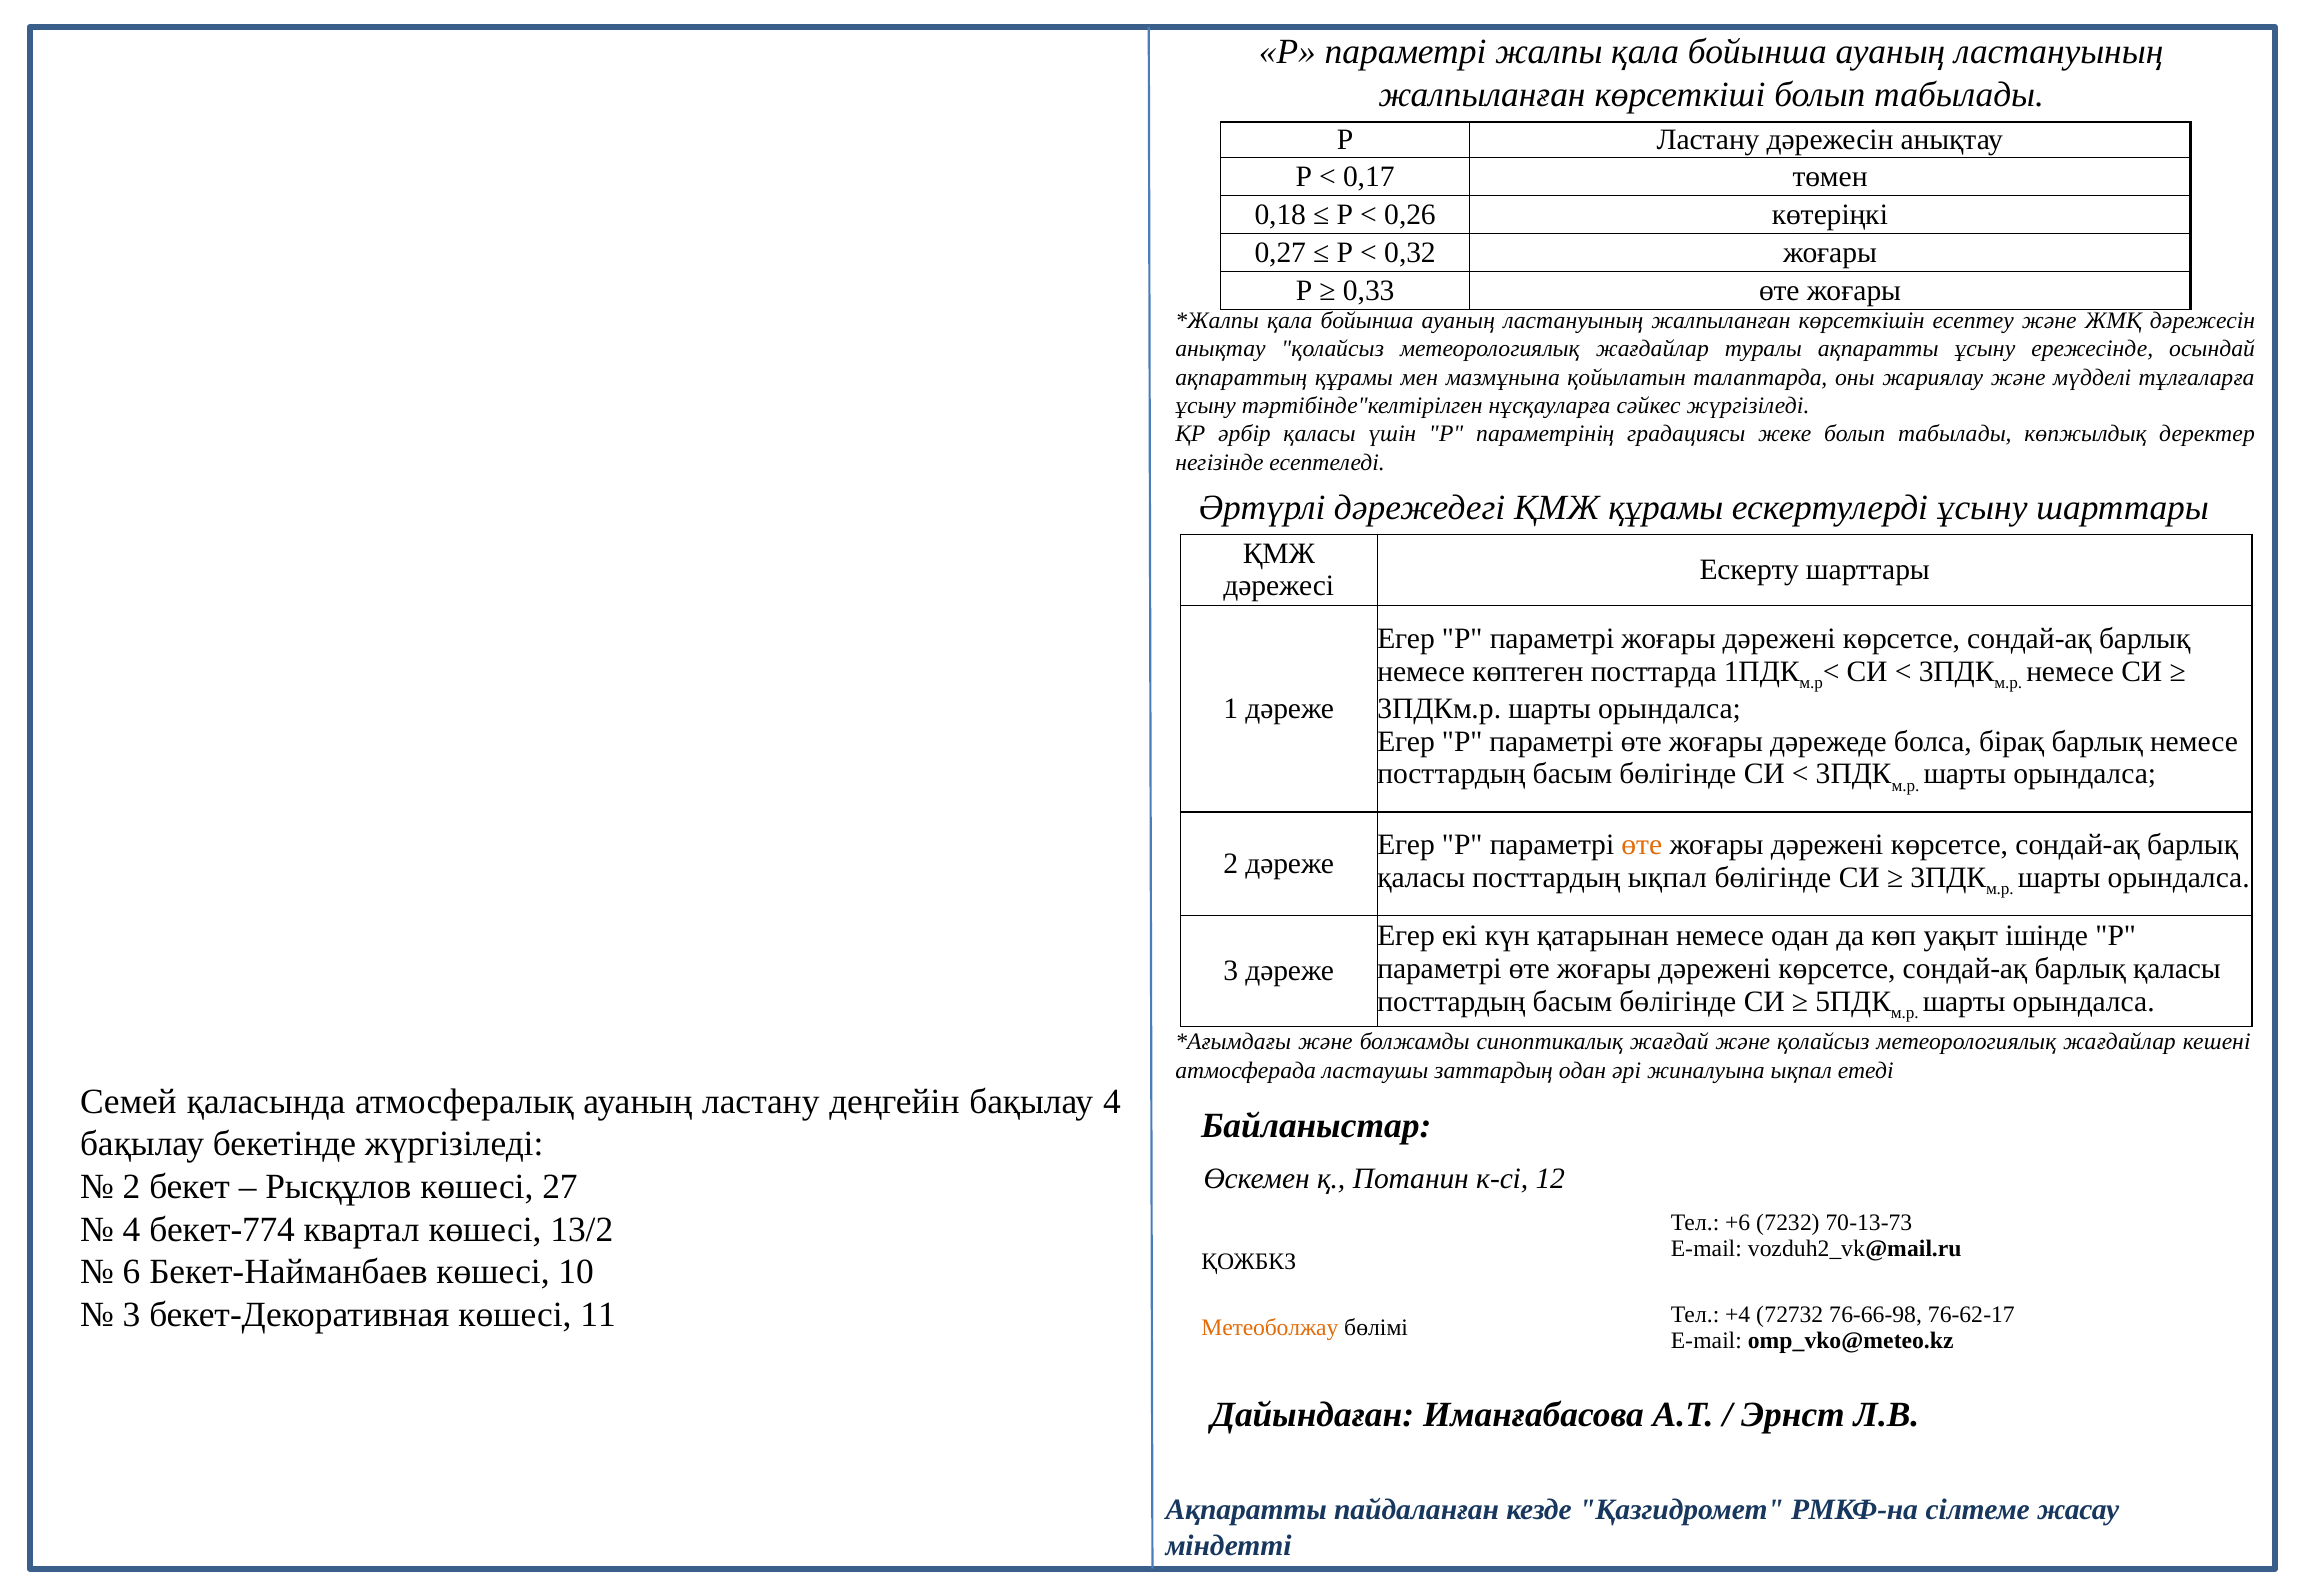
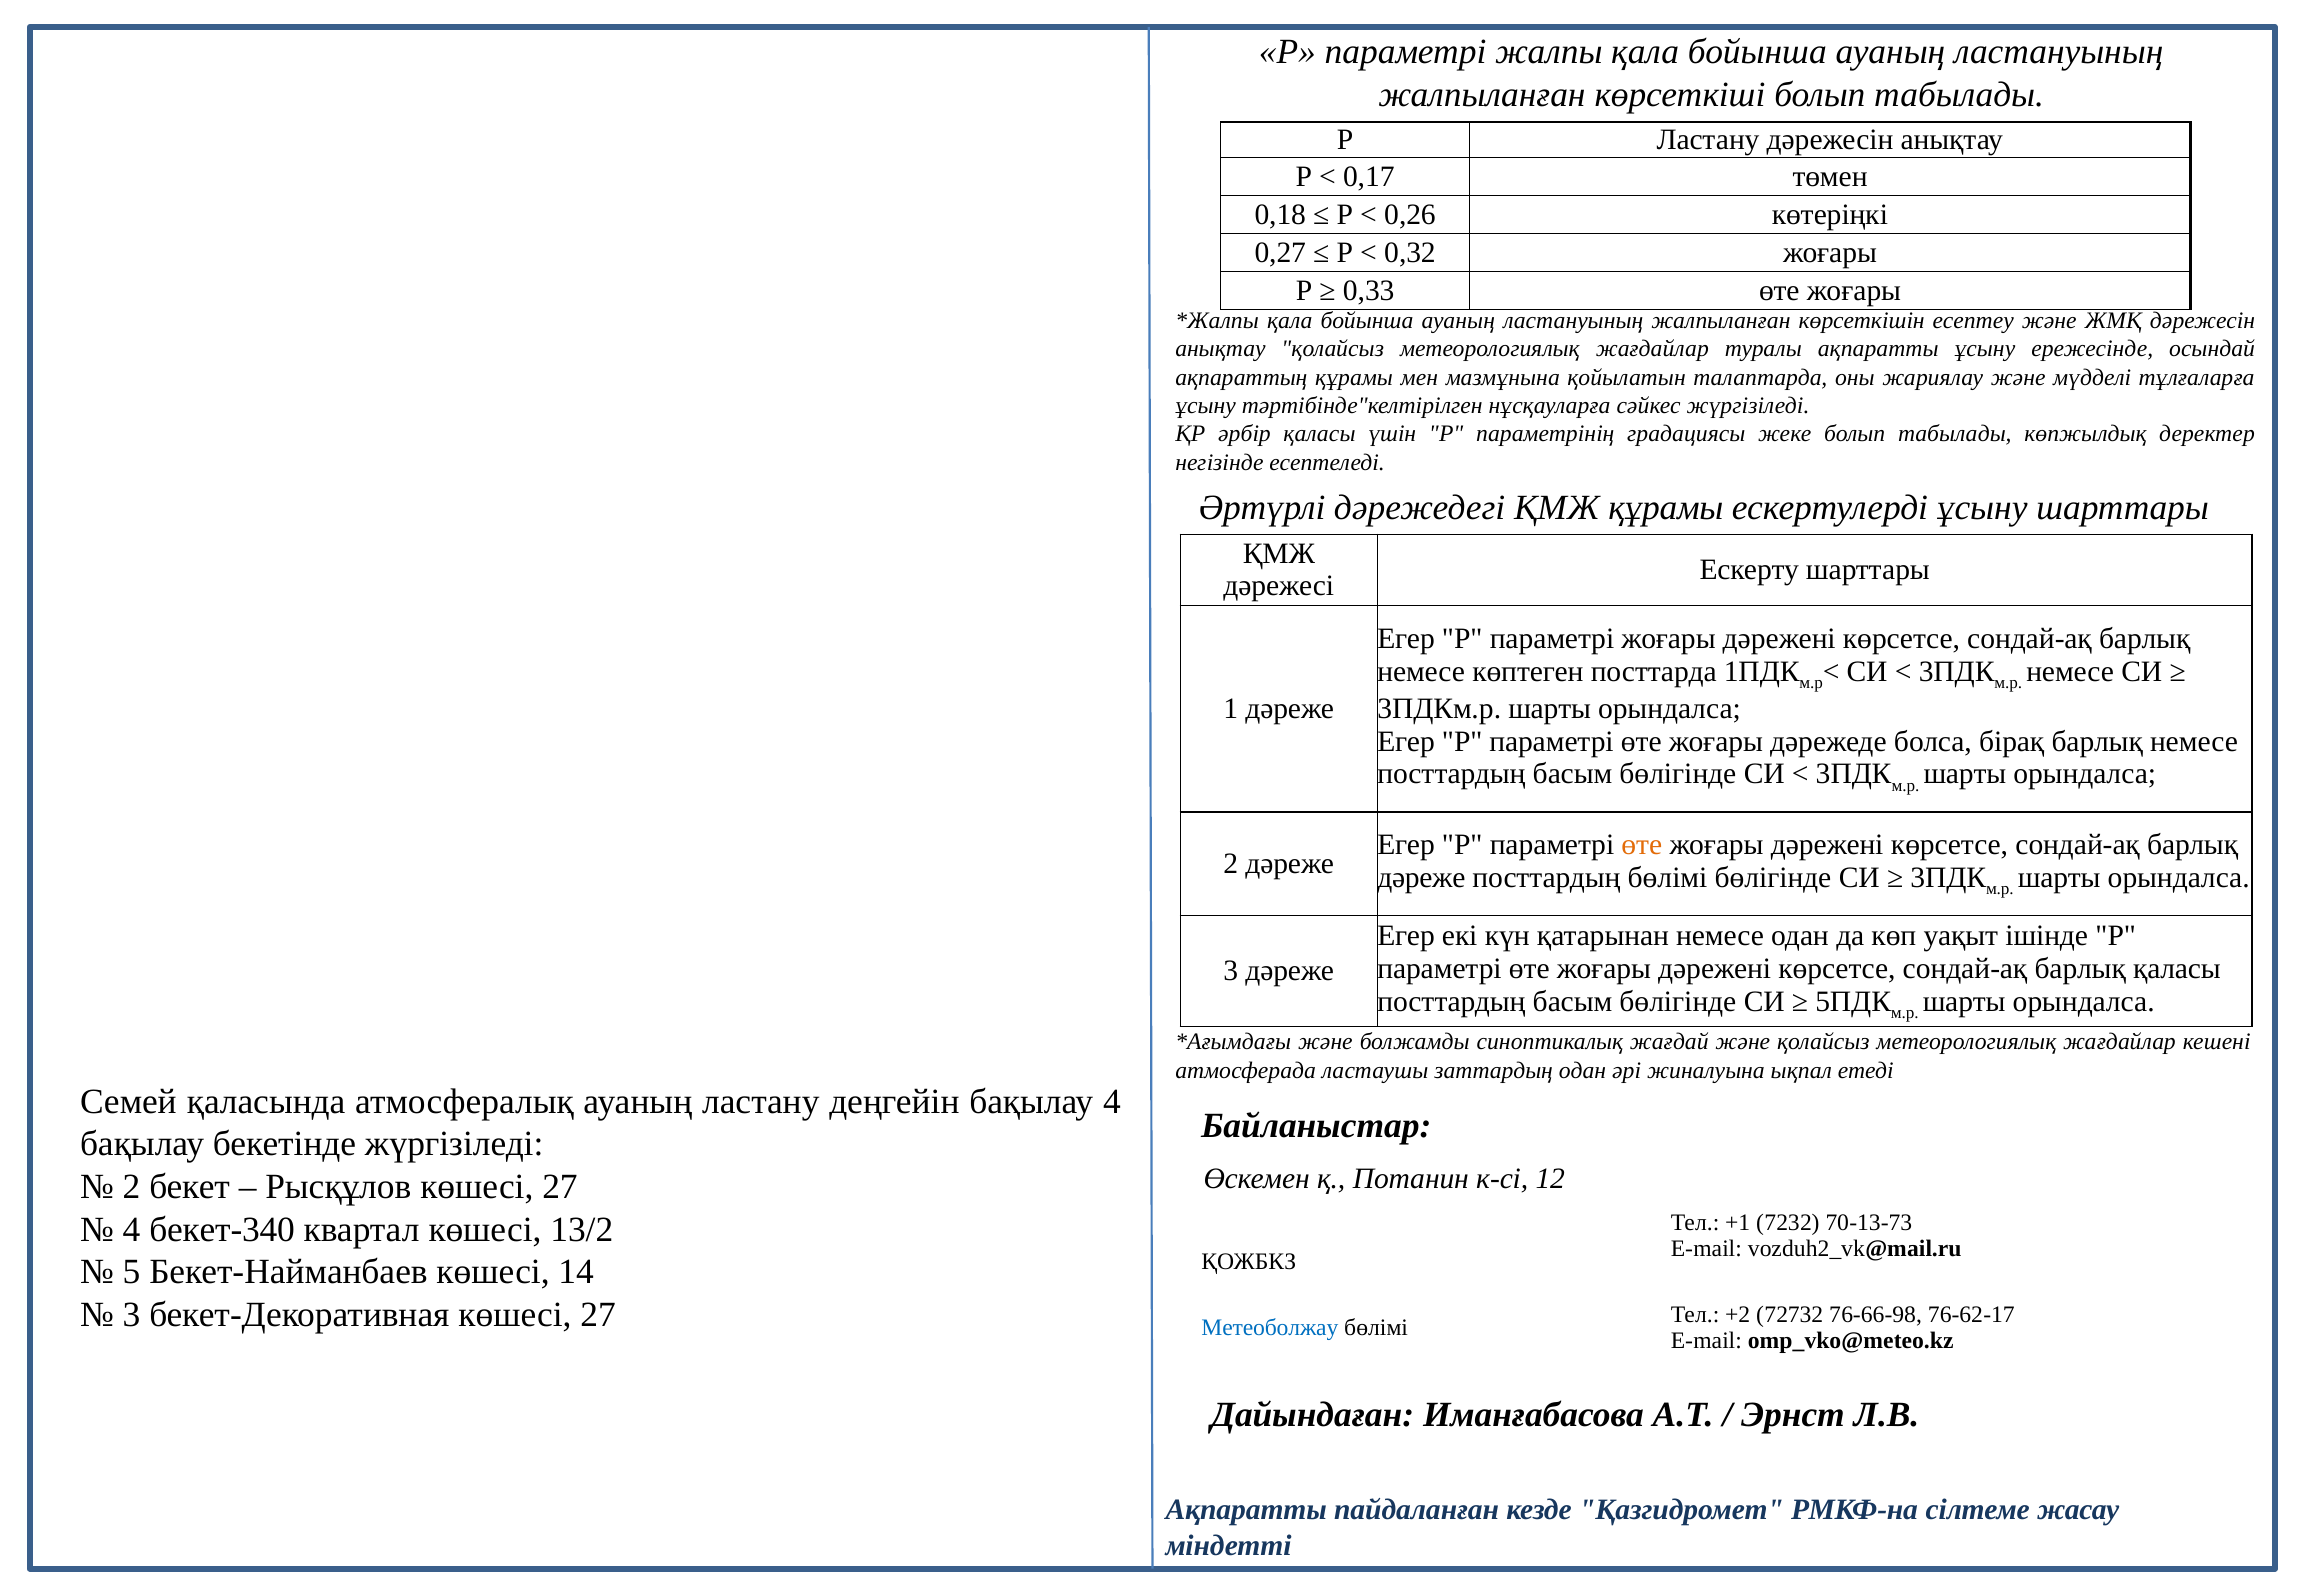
қаласы at (1421, 877): қаласы -> дәреже
посттардың ықпал: ықпал -> бөлімі
+6: +6 -> +1
бекет-774: бекет-774 -> бекет-340
6: 6 -> 5
10: 10 -> 14
бекет-Декоративная көшесі 11: 11 -> 27
+4: +4 -> +2
Метеоболжау colour: orange -> blue
